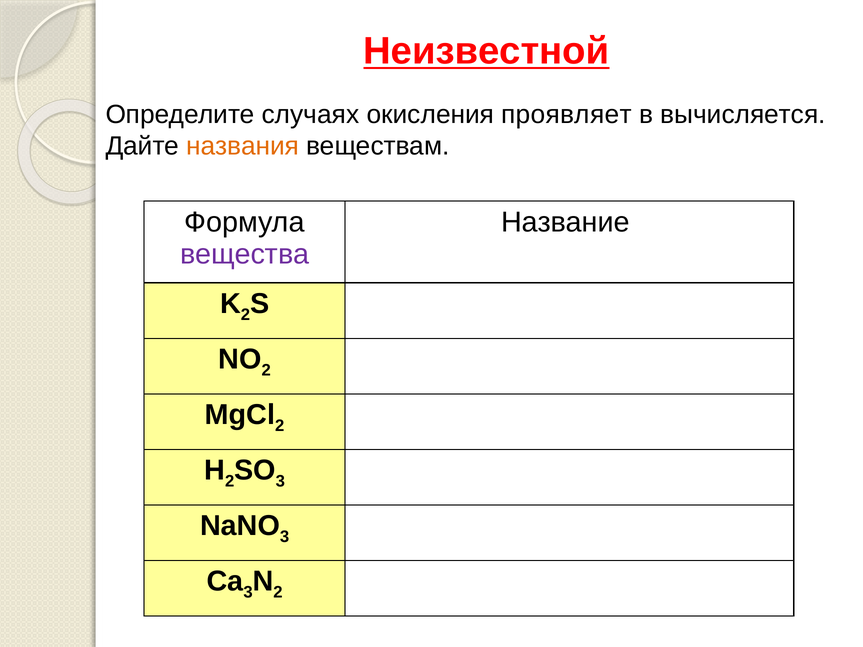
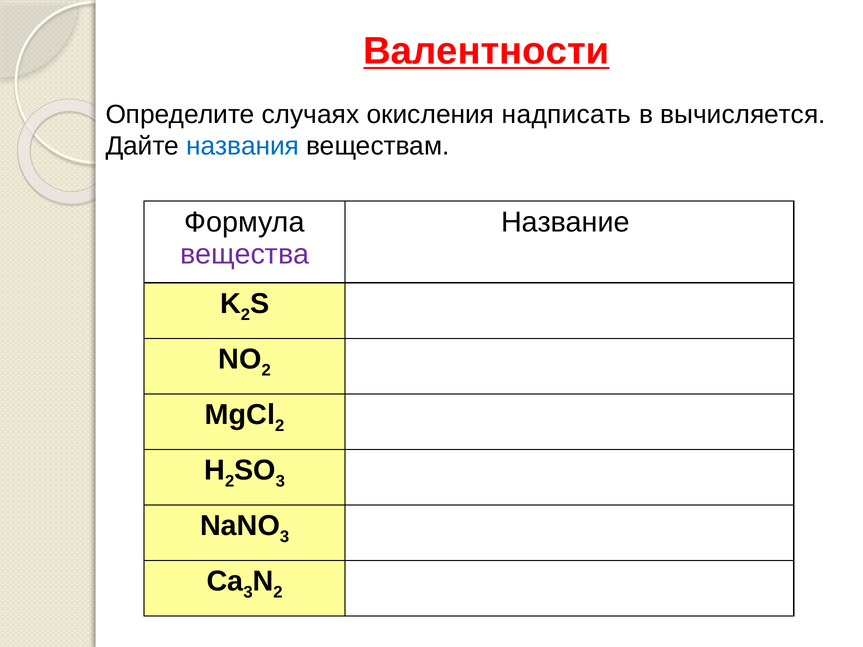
Неизвестной: Неизвестной -> Валентности
проявляет: проявляет -> надписать
названия colour: orange -> blue
